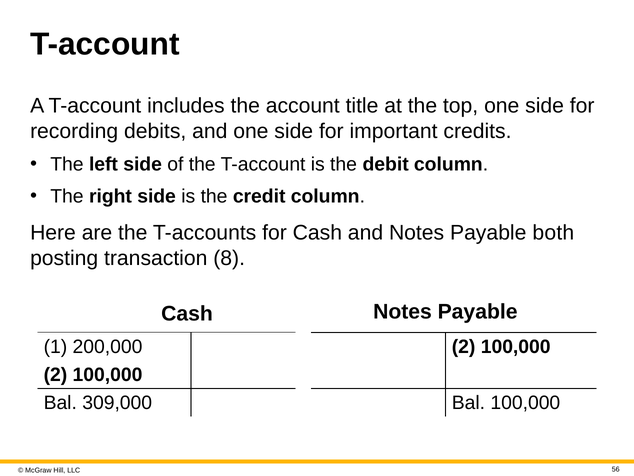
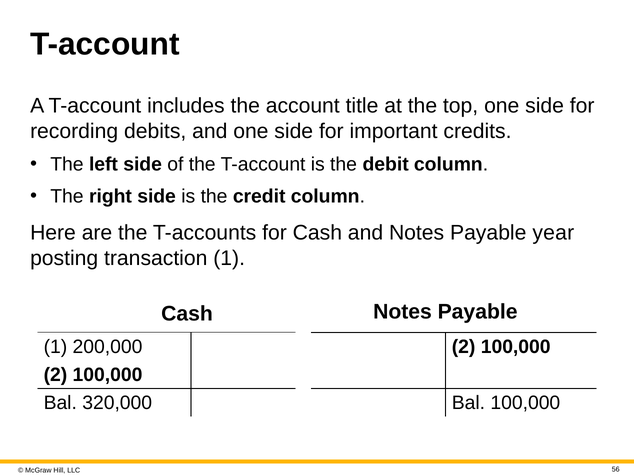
both: both -> year
transaction 8: 8 -> 1
309,000: 309,000 -> 320,000
